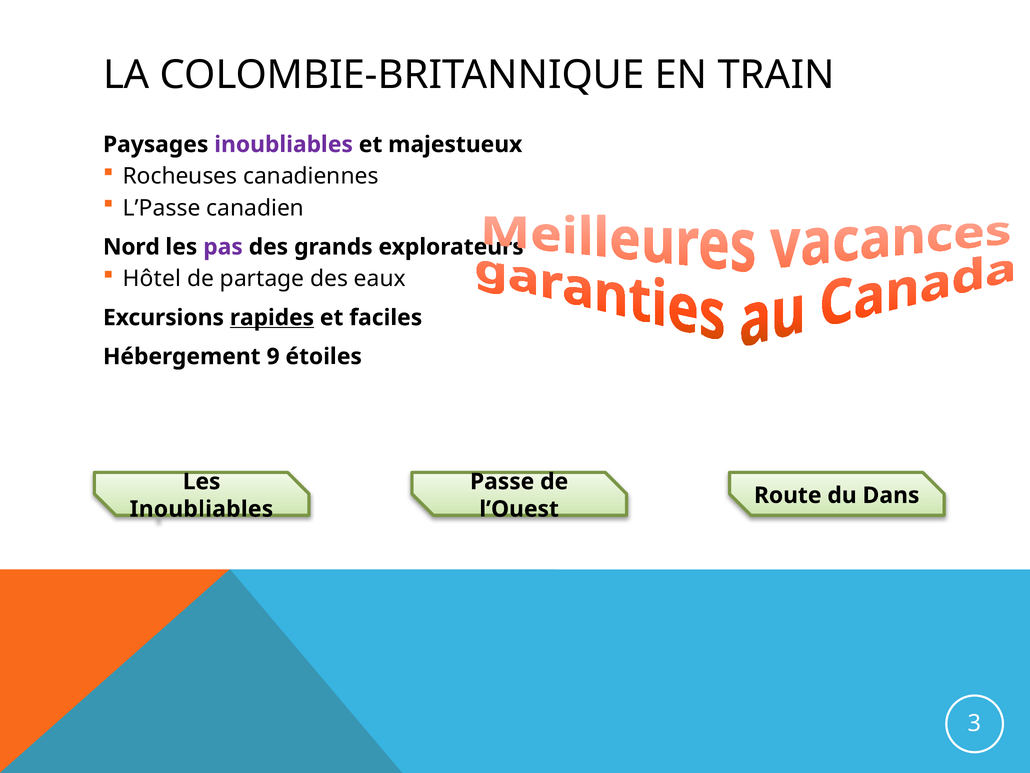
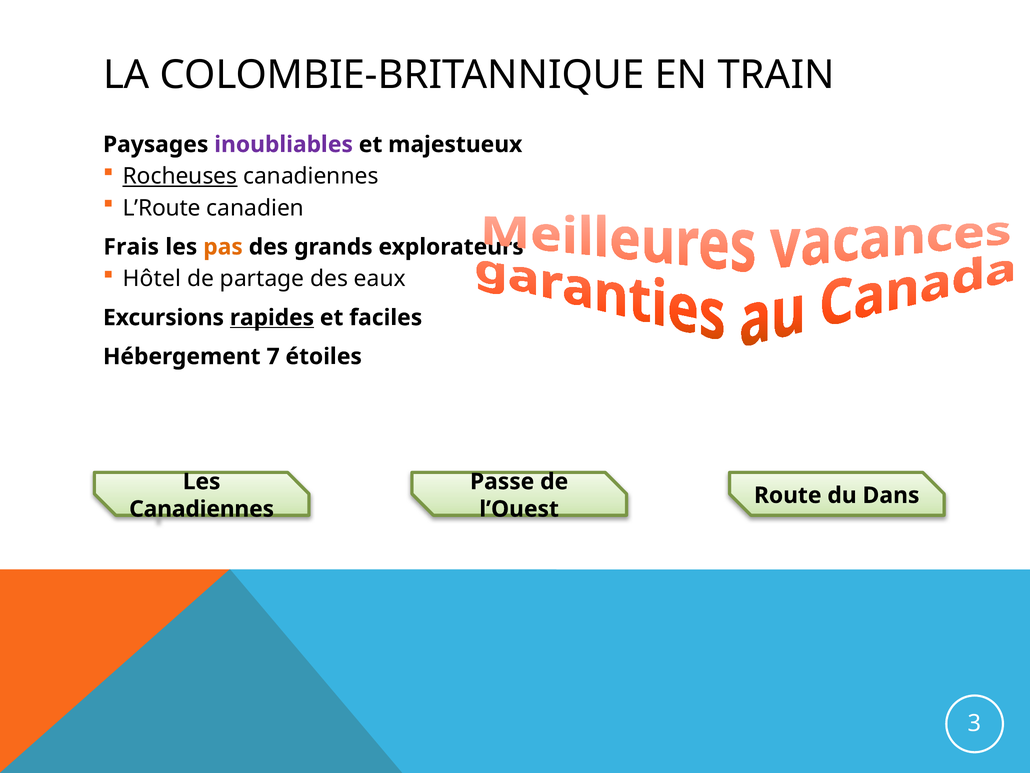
Rocheuses underline: none -> present
L’Passe: L’Passe -> L’Route
Nord: Nord -> Frais
pas colour: purple -> orange
9: 9 -> 7
Inoubliables at (201, 509): Inoubliables -> Canadiennes
